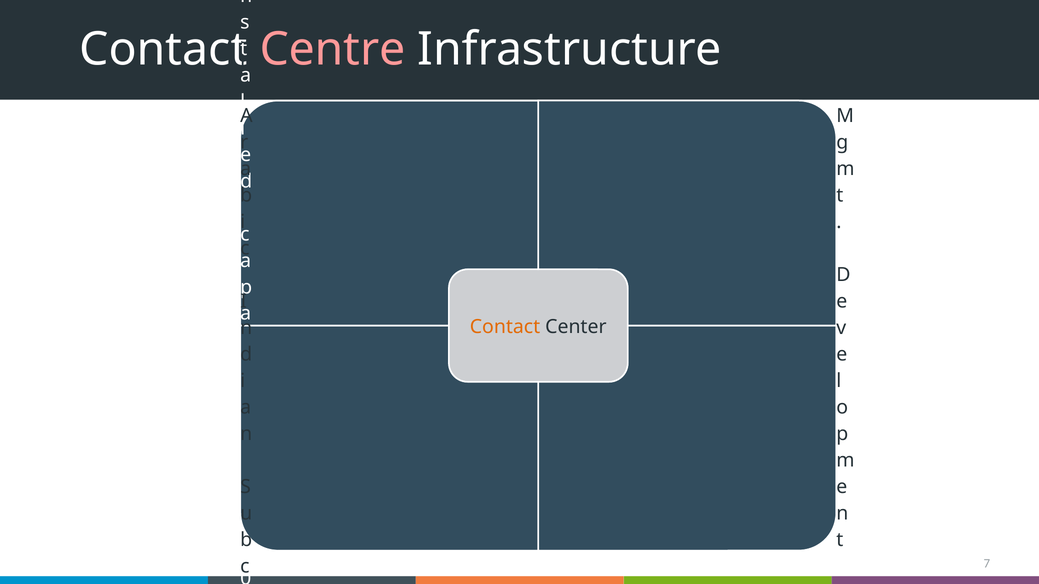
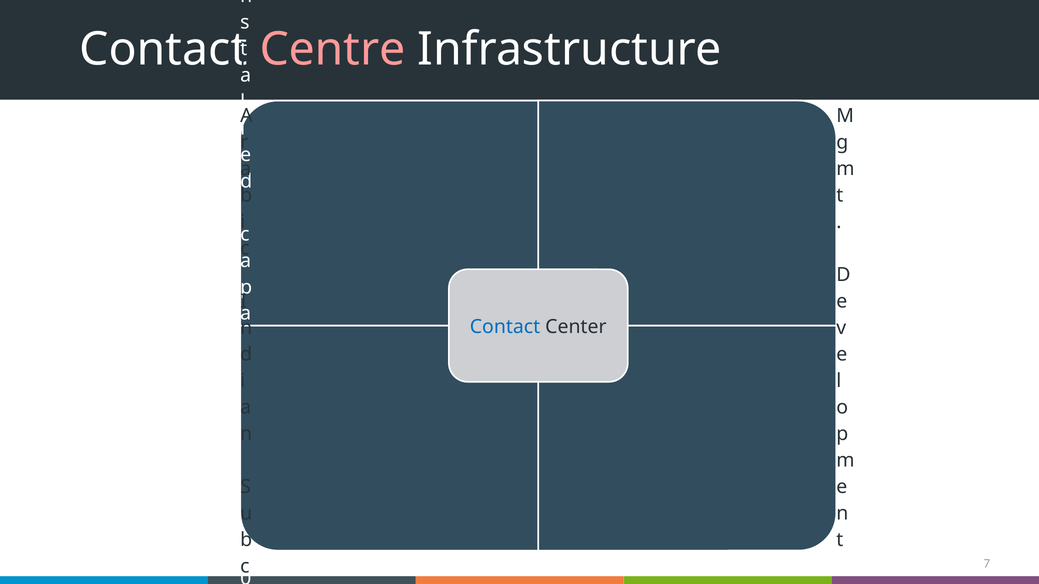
Contact at (505, 327) colour: orange -> blue
